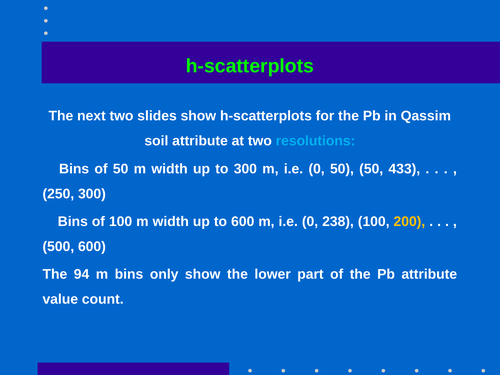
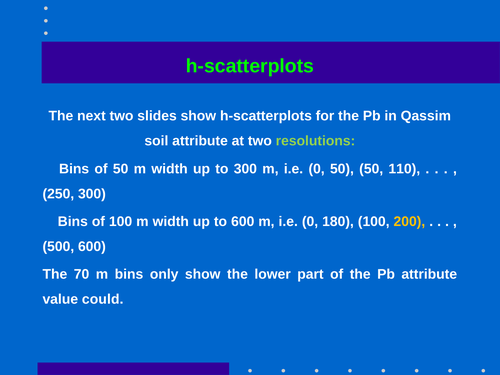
resolutions colour: light blue -> light green
433: 433 -> 110
238: 238 -> 180
94: 94 -> 70
count: count -> could
